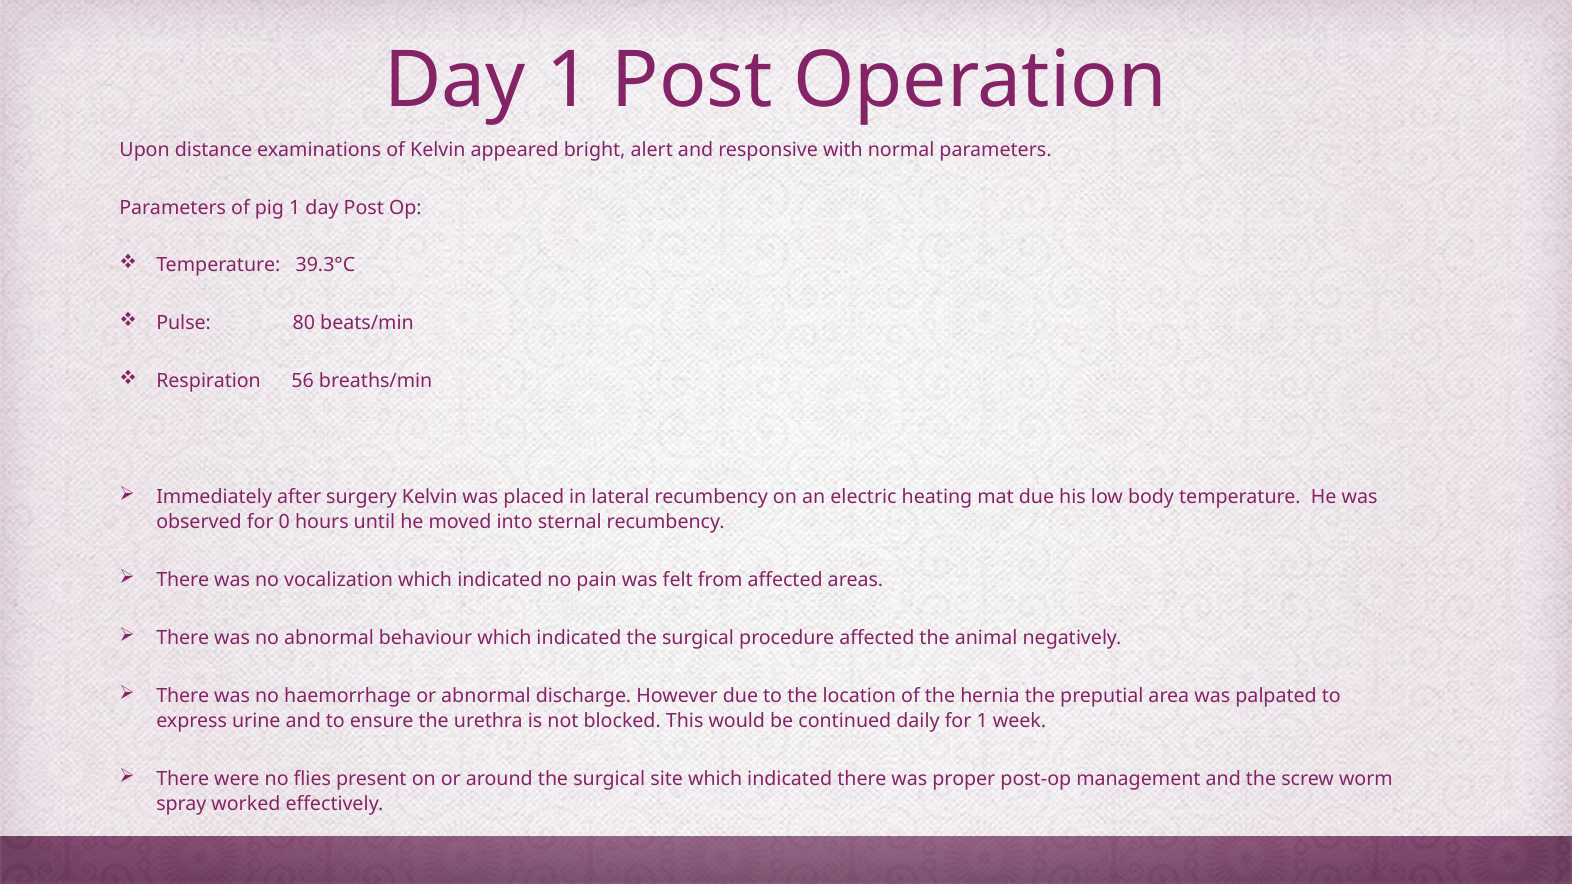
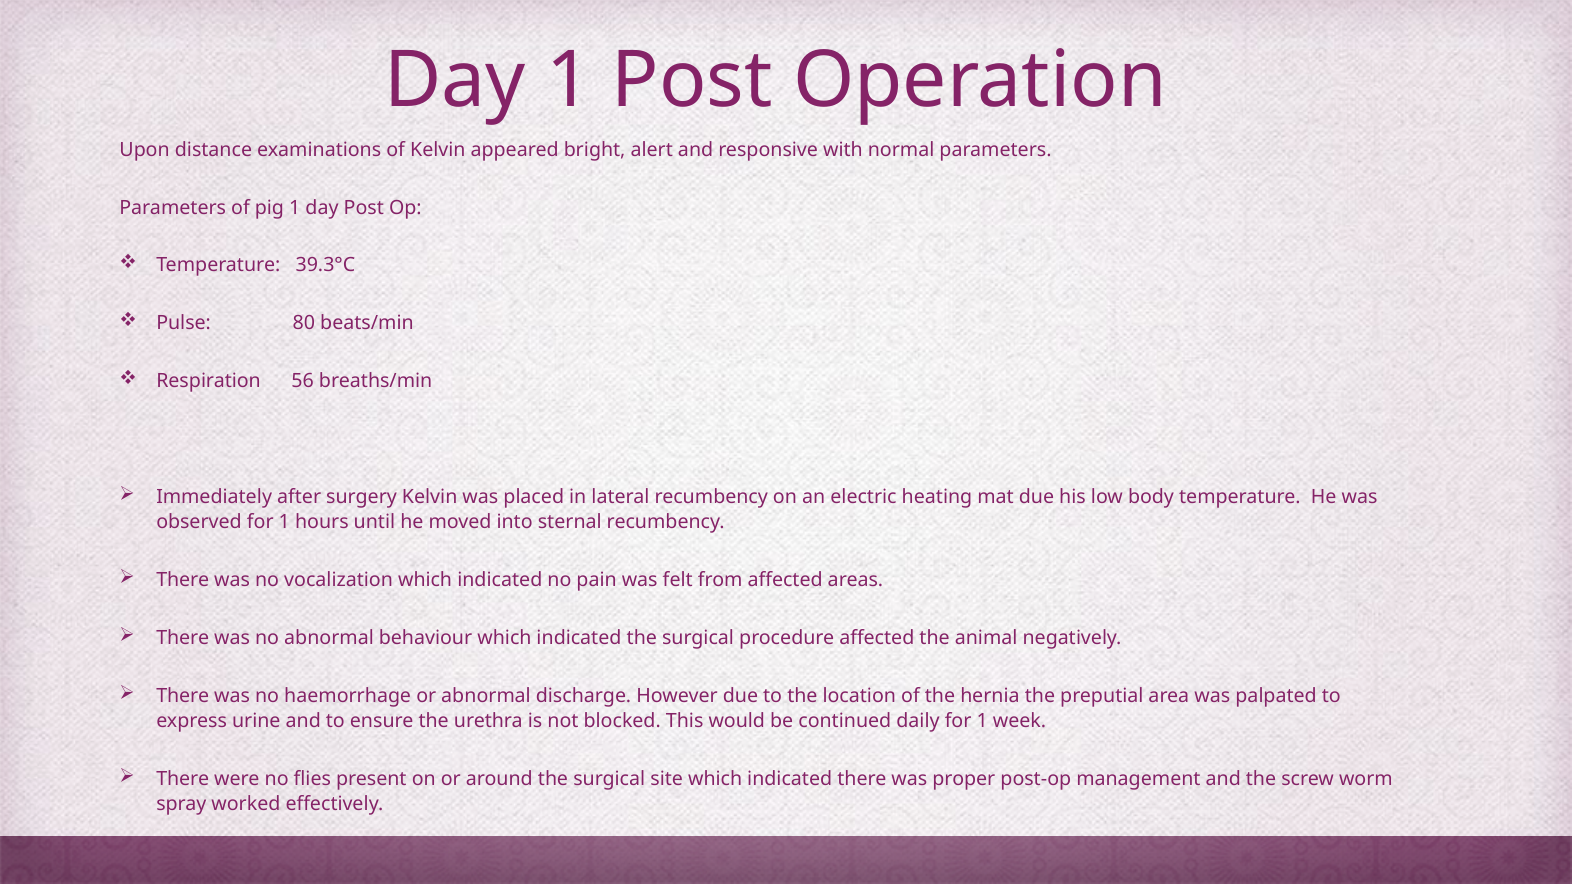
observed for 0: 0 -> 1
